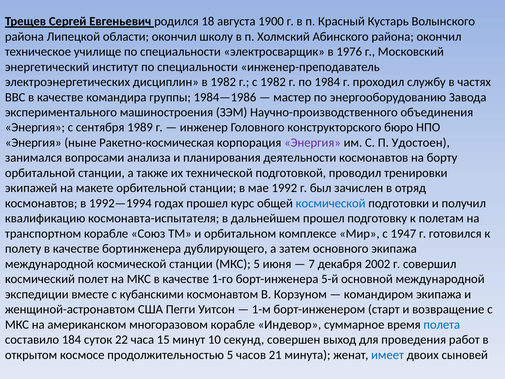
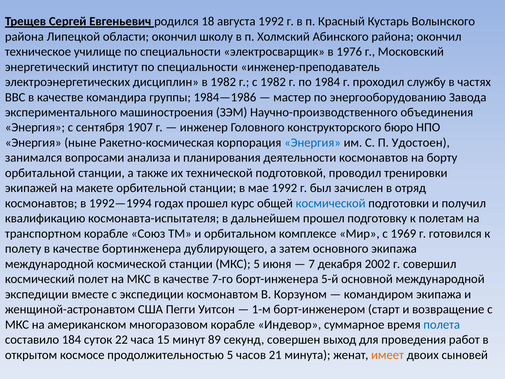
августа 1900: 1900 -> 1992
1989: 1989 -> 1907
Энергия at (313, 143) colour: purple -> blue
1947: 1947 -> 1969
1-го: 1-го -> 7-го
с кубанскими: кубанскими -> экспедиции
10: 10 -> 89
имеет colour: blue -> orange
